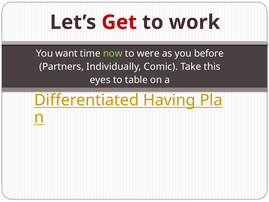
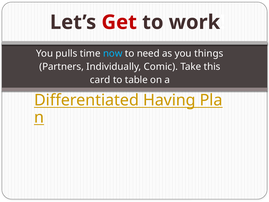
want: want -> pulls
now colour: light green -> light blue
were: were -> need
before: before -> things
eyes: eyes -> card
